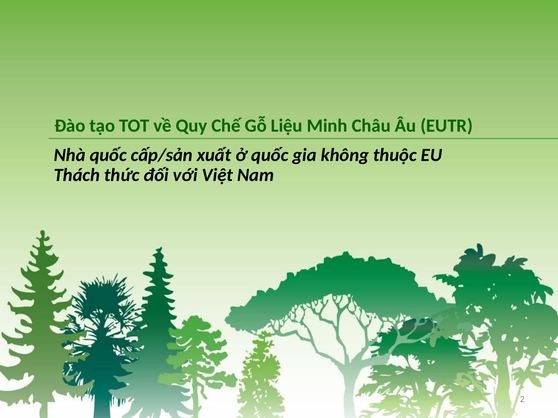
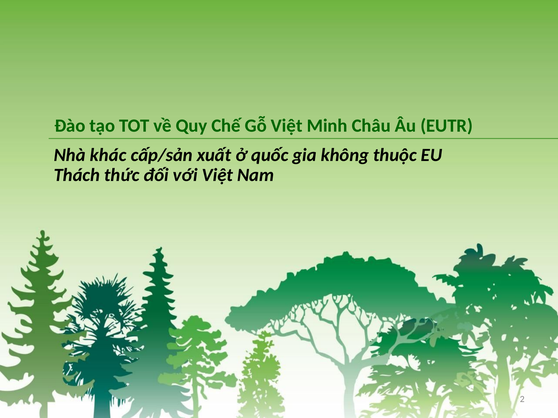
Gỗ Liệu: Liệu -> Việt
Nhà quốc: quốc -> khác
